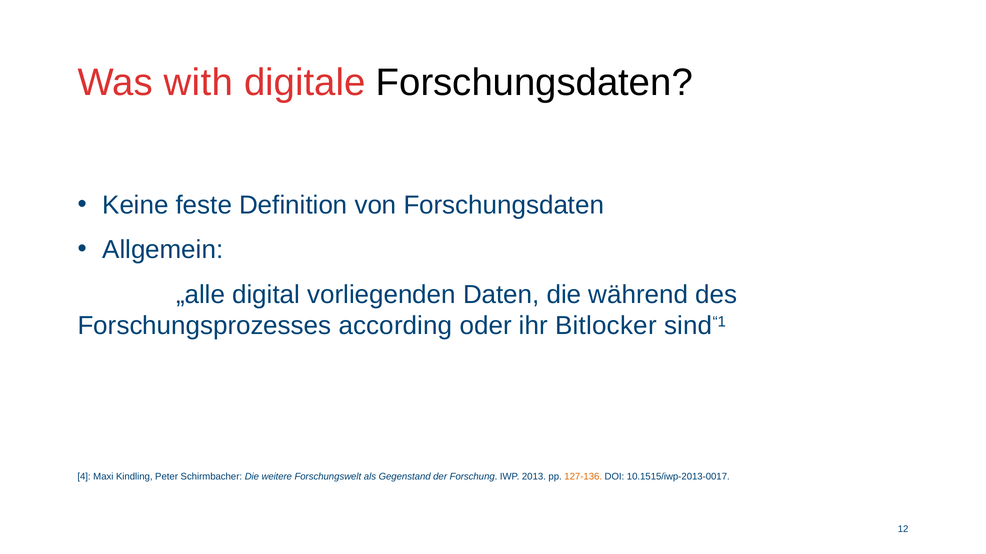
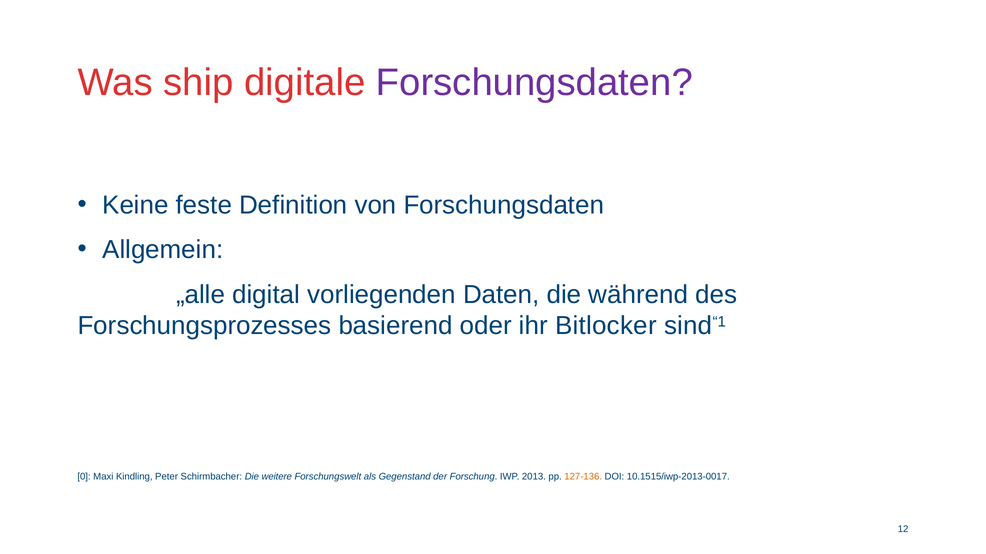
with: with -> ship
Forschungsdaten at (534, 83) colour: black -> purple
according: according -> basierend
4: 4 -> 0
